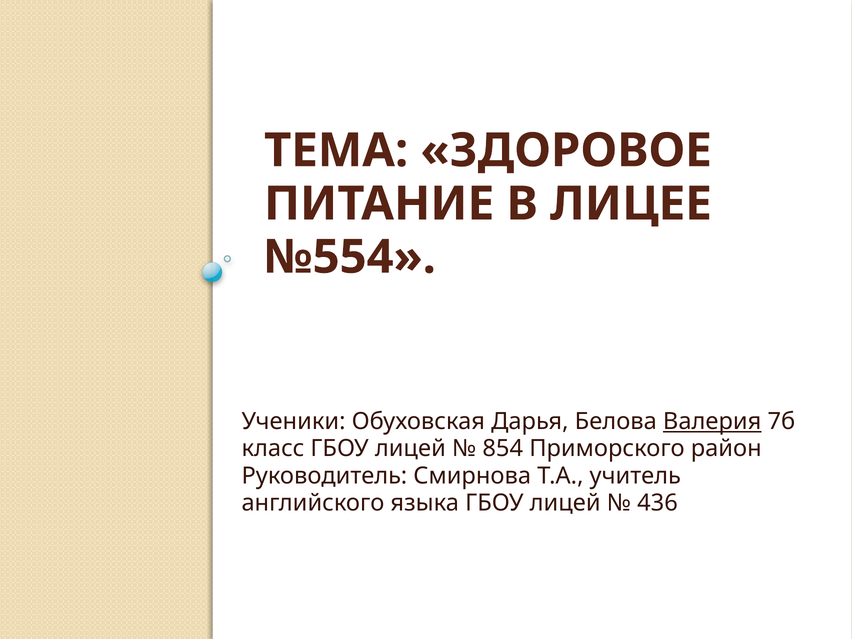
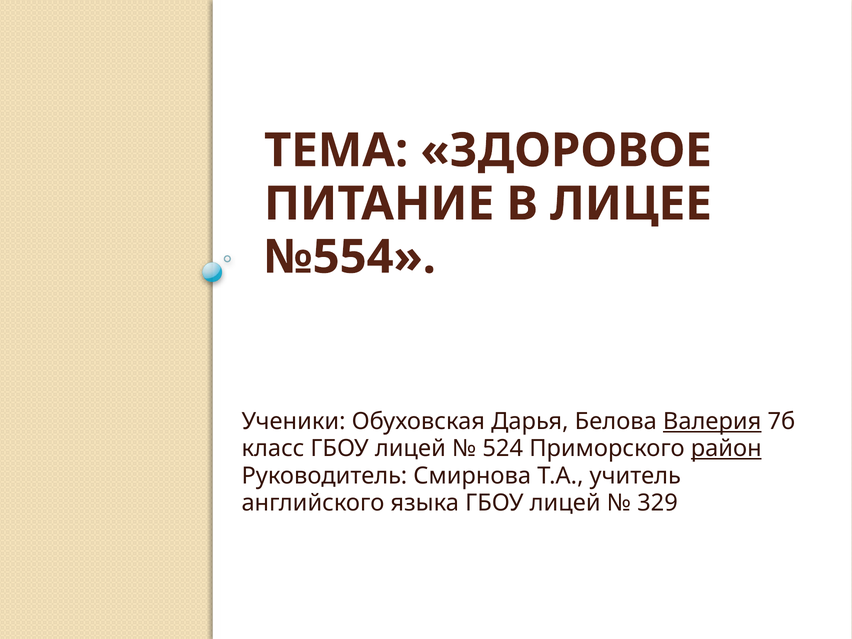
854: 854 -> 524
район underline: none -> present
436: 436 -> 329
